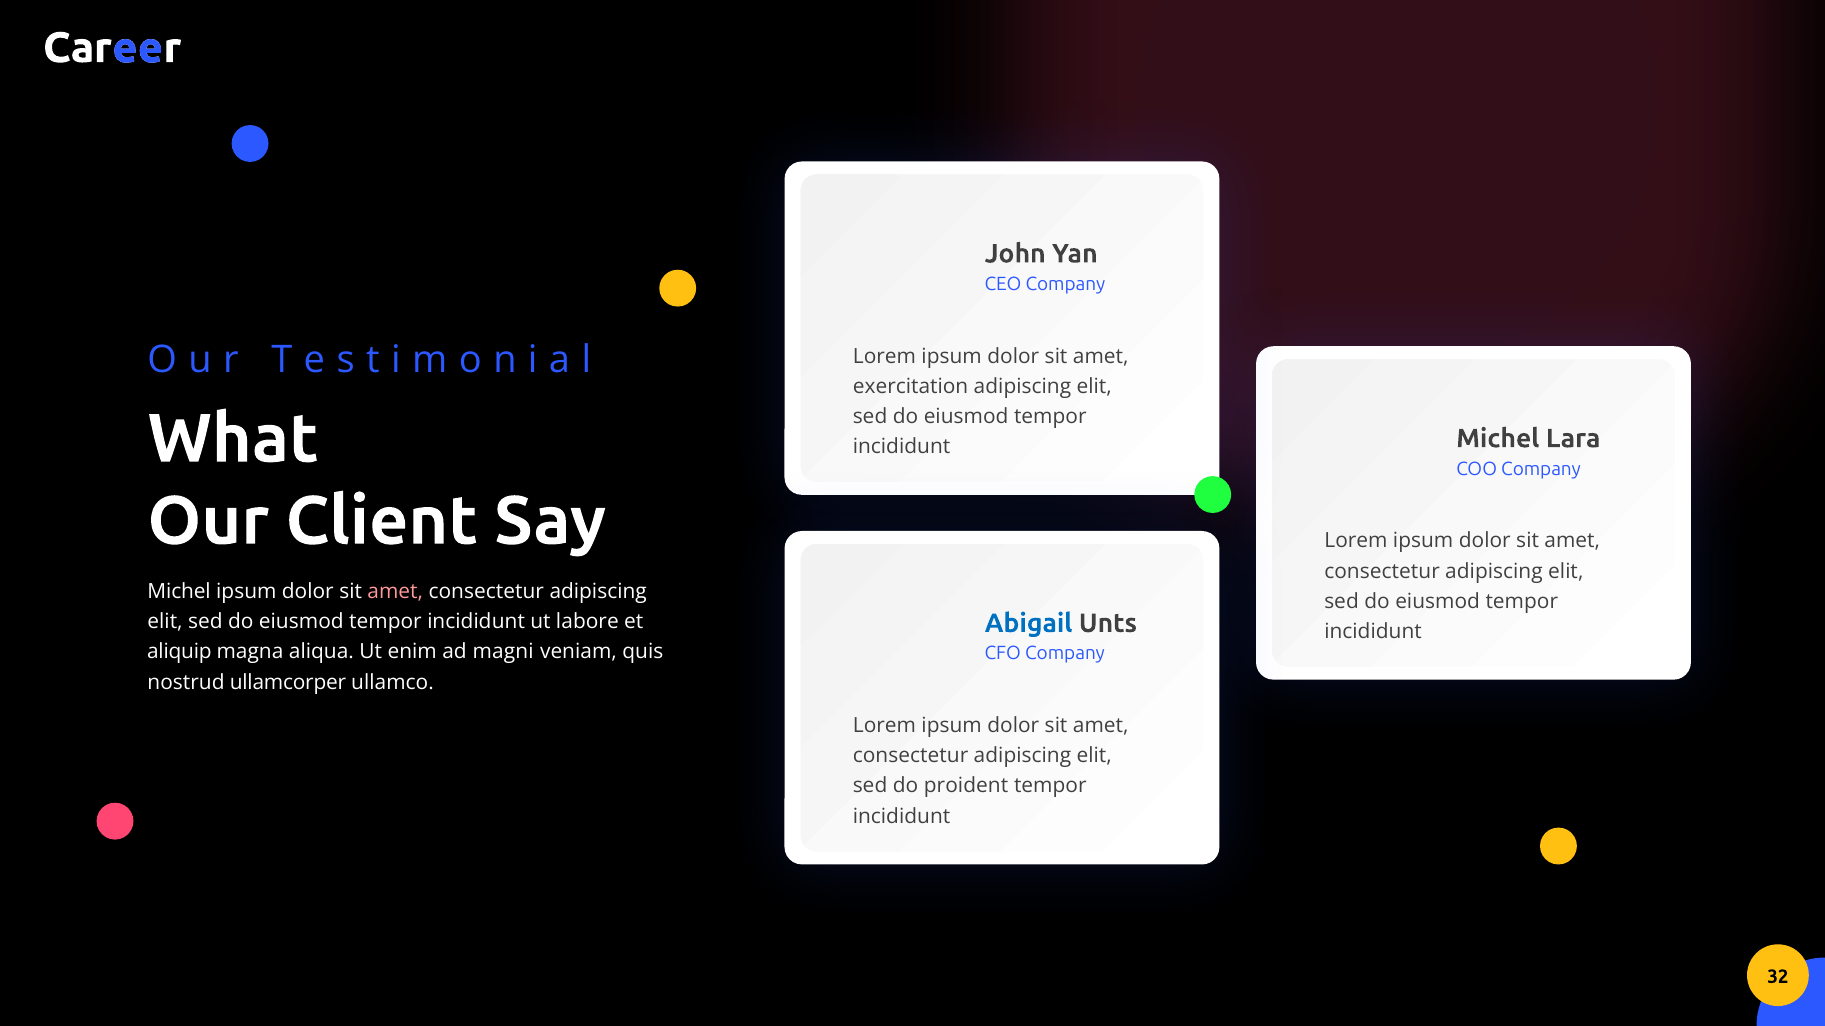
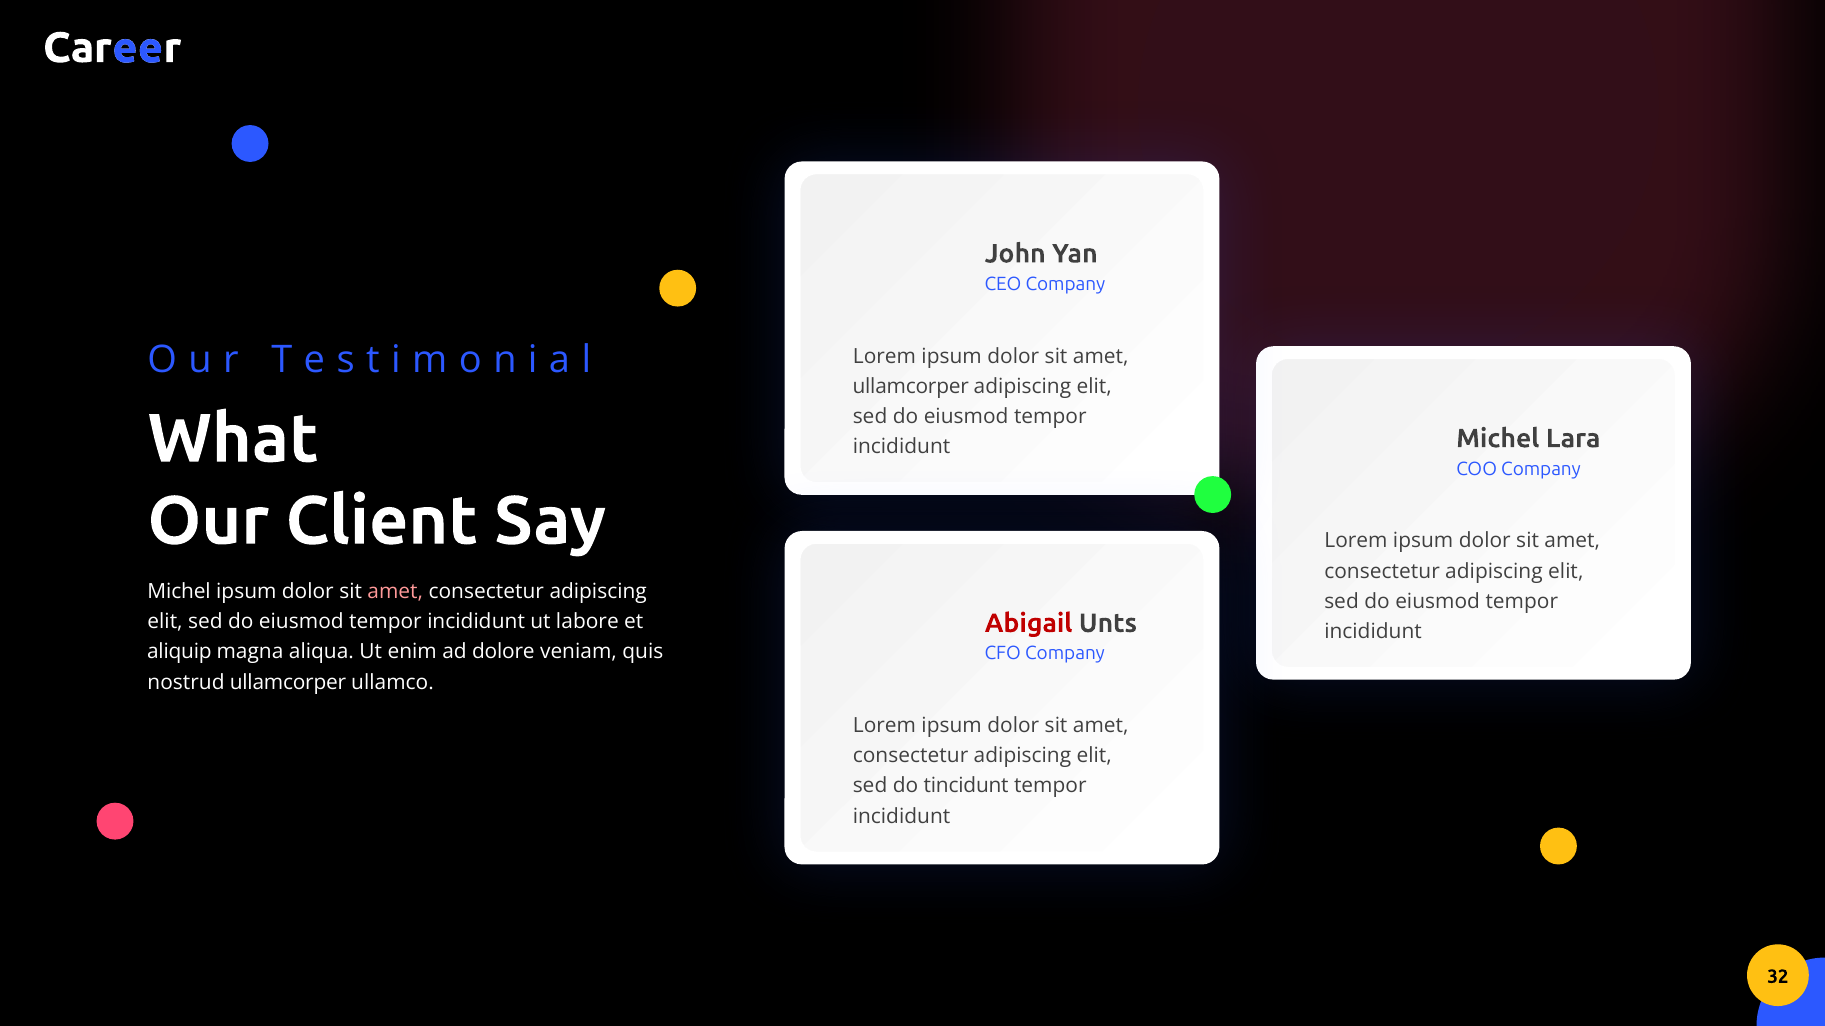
exercitation at (911, 387): exercitation -> ullamcorper
Abigail colour: blue -> red
magni: magni -> dolore
proident: proident -> tincidunt
